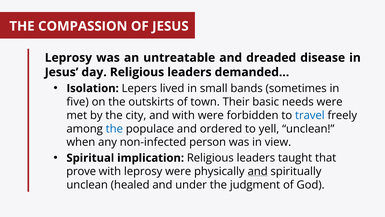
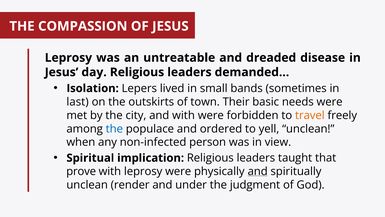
five: five -> last
travel colour: blue -> orange
healed: healed -> render
